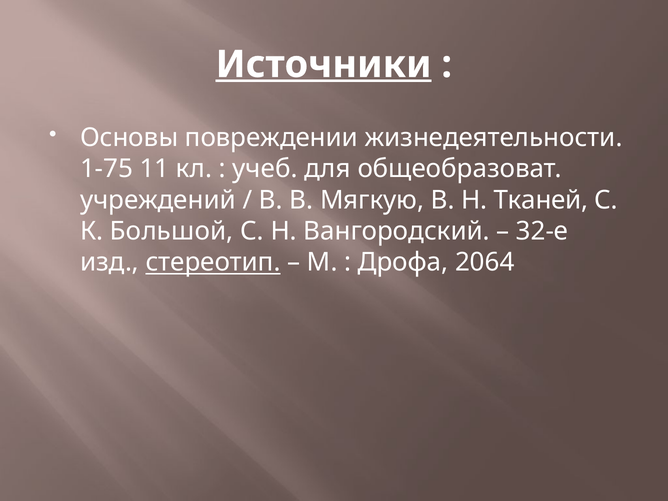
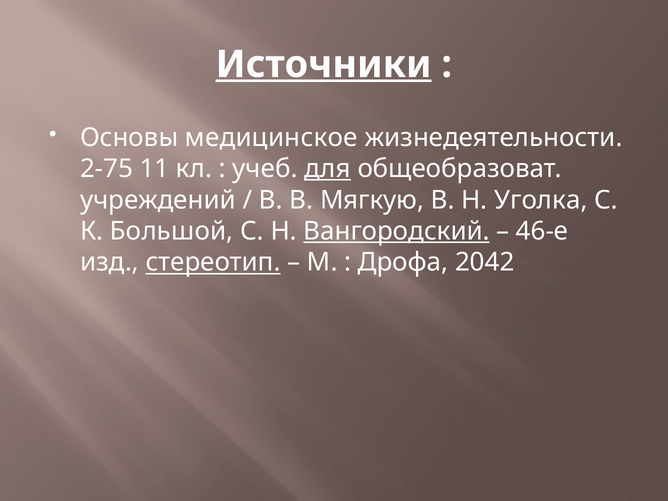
повреждении: повреждении -> медицинское
1-75: 1-75 -> 2-75
для underline: none -> present
Тканей: Тканей -> Уголка
Вангородский underline: none -> present
32-е: 32-е -> 46-е
2064: 2064 -> 2042
